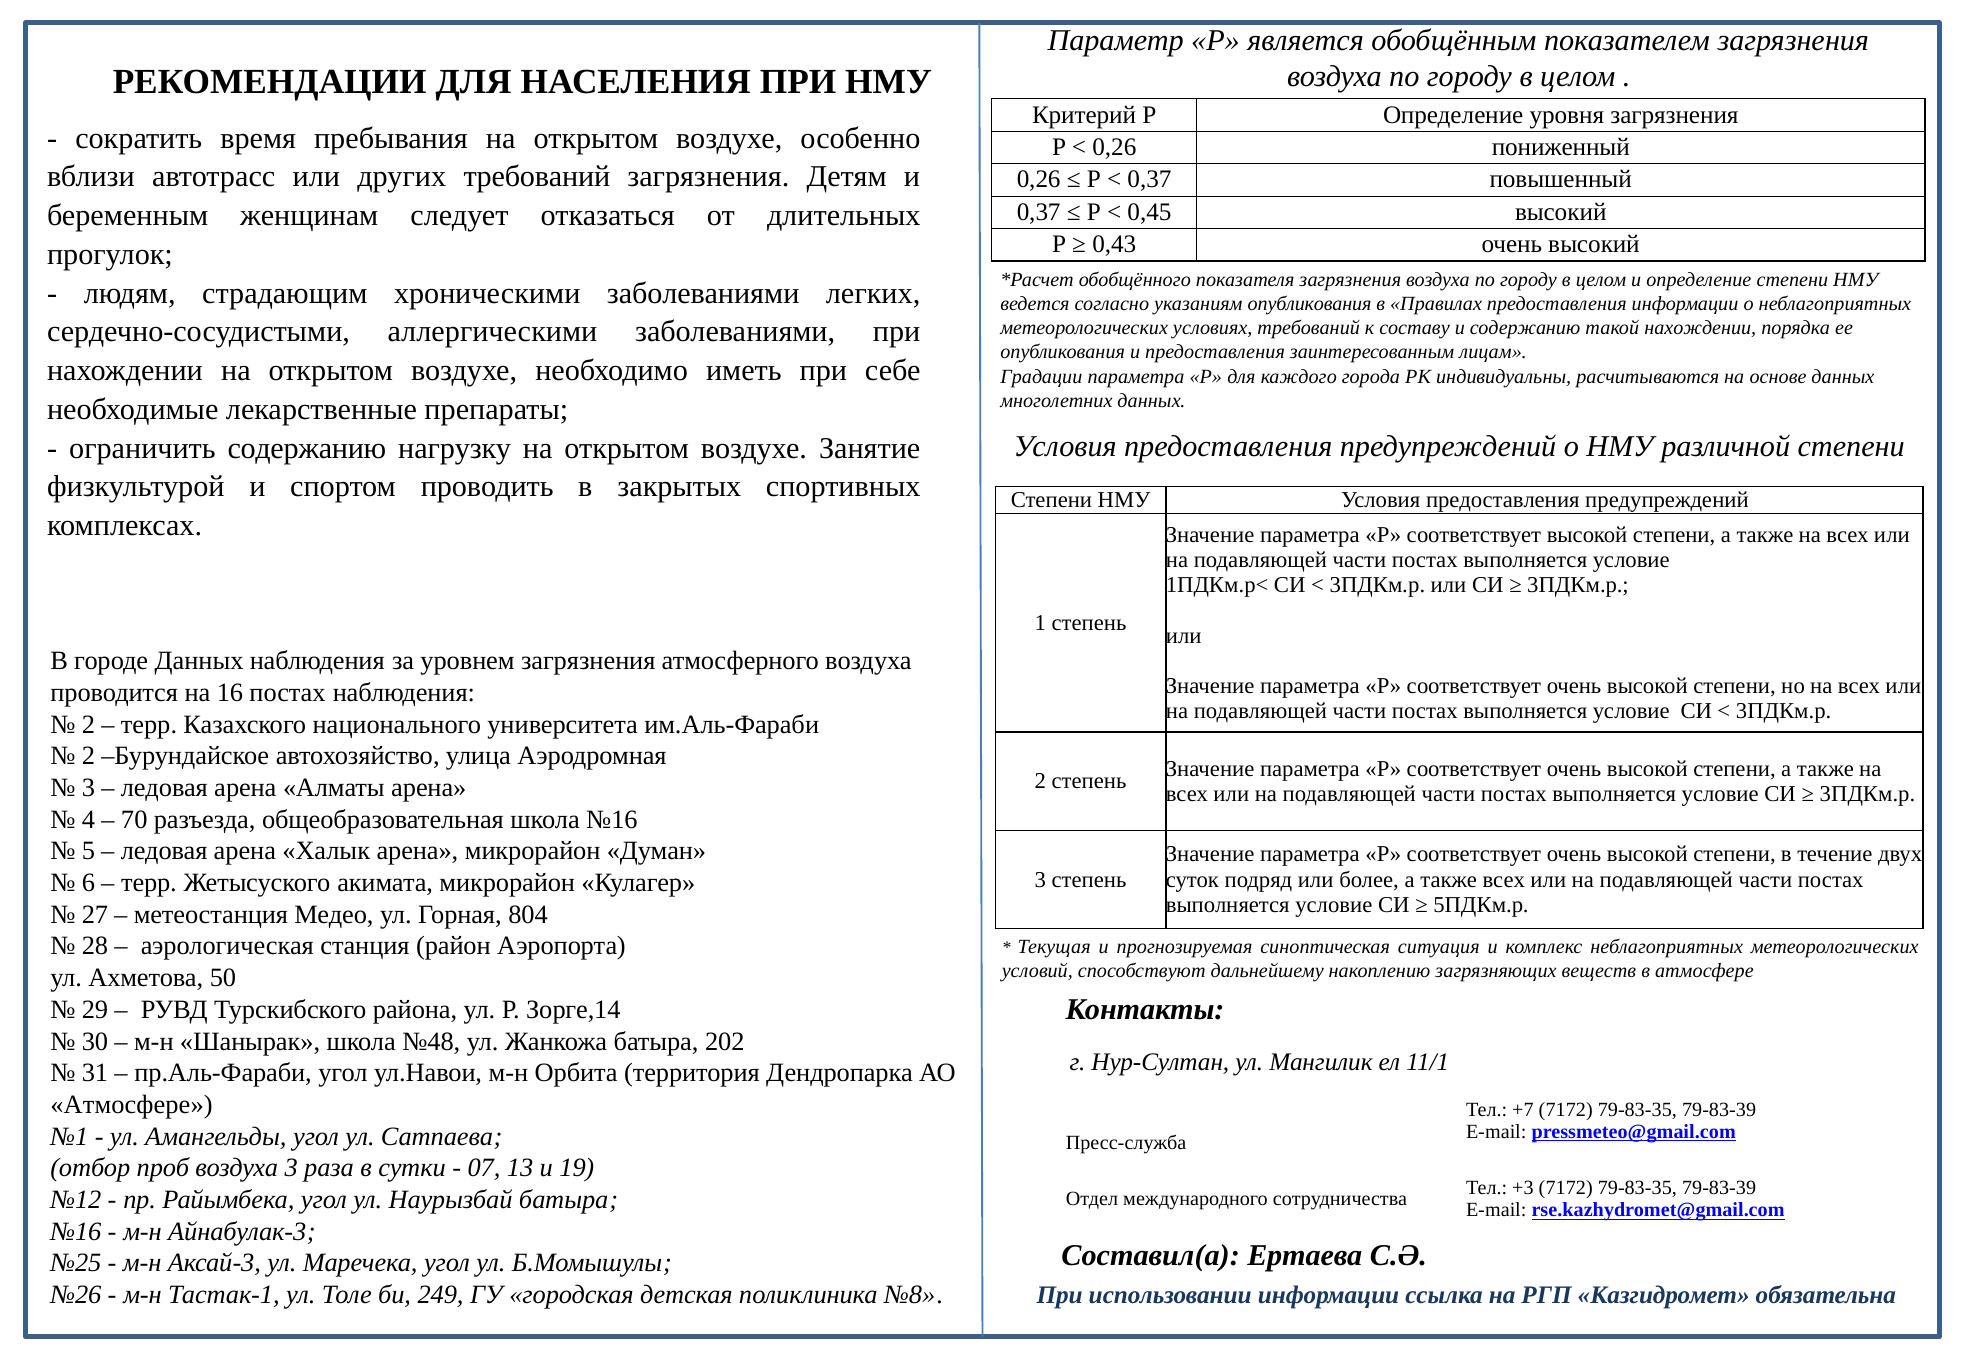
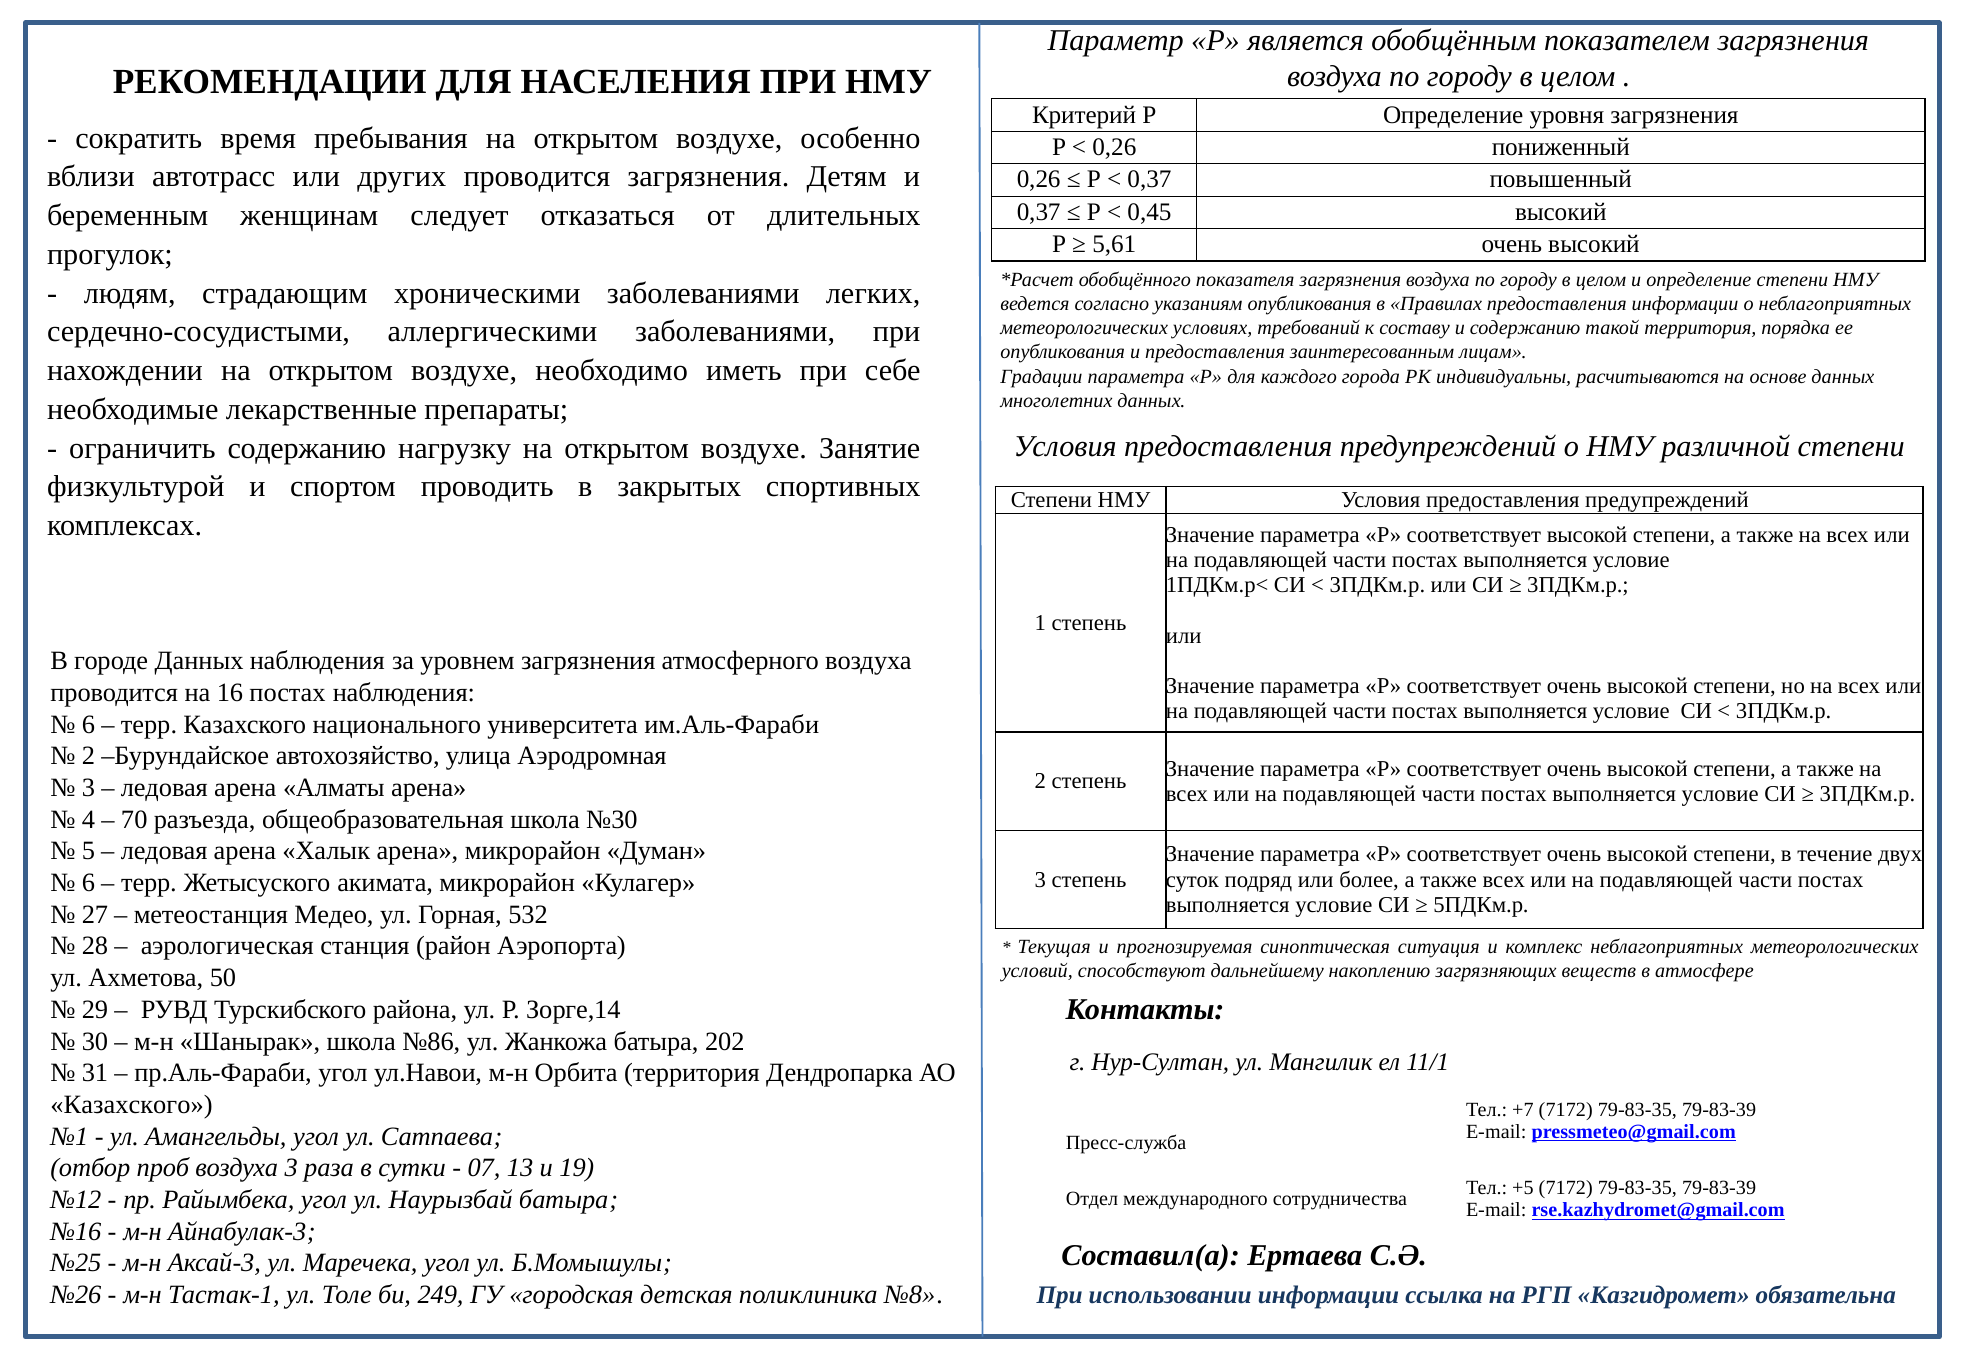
других требований: требований -> проводится
0,43: 0,43 -> 5,61
такой нахождении: нахождении -> территория
2 at (88, 725): 2 -> 6
школа №16: №16 -> №30
804: 804 -> 532
№48: №48 -> №86
Атмосфере at (132, 1105): Атмосфере -> Казахского
+3: +3 -> +5
